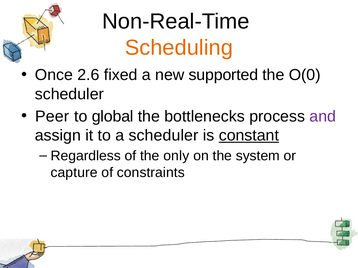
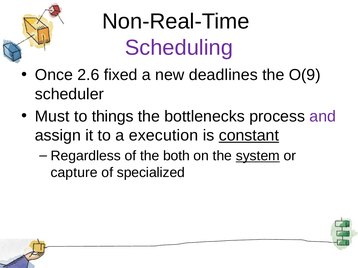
Scheduling colour: orange -> purple
supported: supported -> deadlines
O(0: O(0 -> O(9
Peer: Peer -> Must
global: global -> things
a scheduler: scheduler -> execution
only: only -> both
system underline: none -> present
constraints: constraints -> specialized
